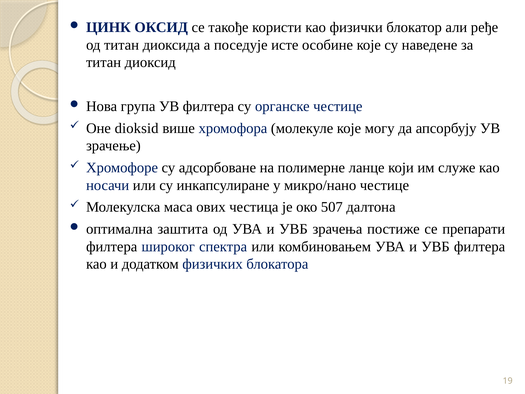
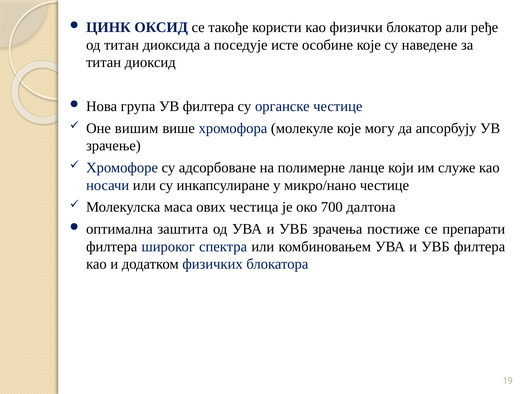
dioksid: dioksid -> вишим
507: 507 -> 700
